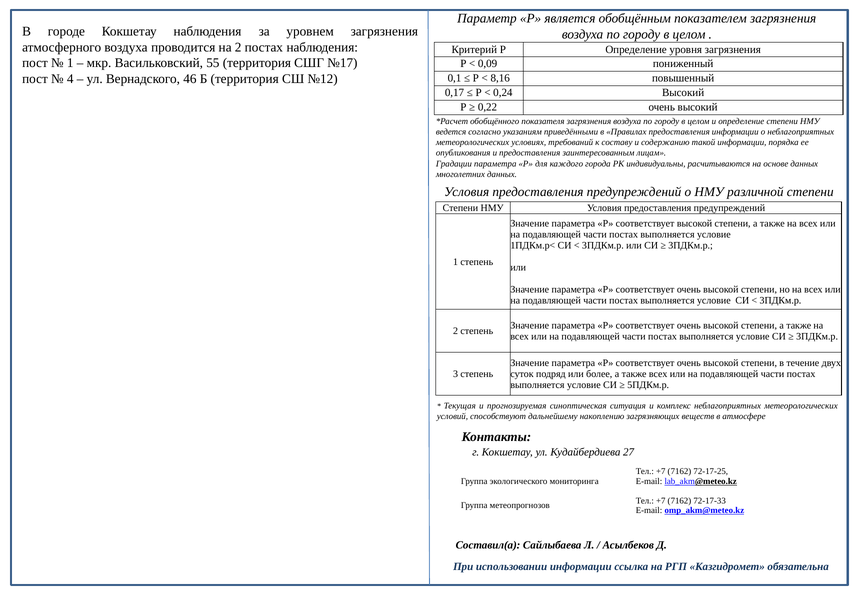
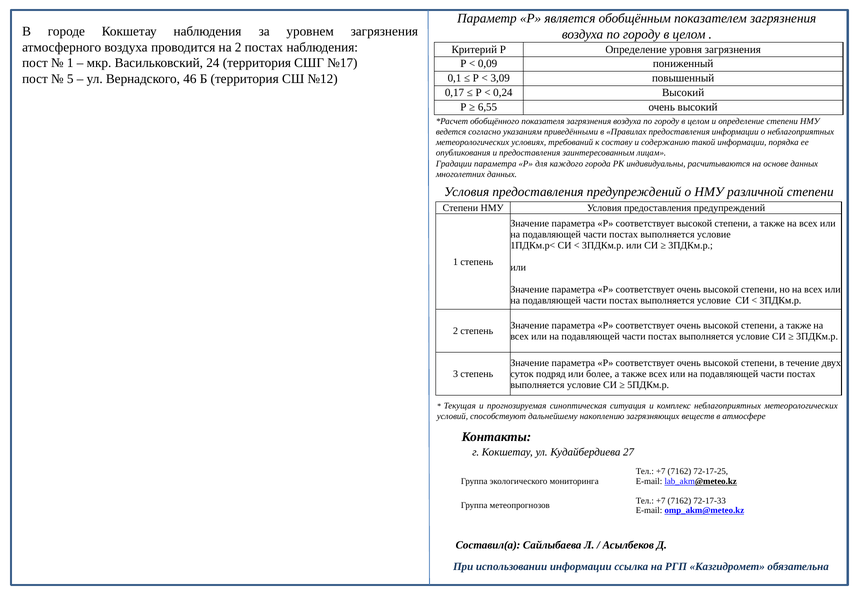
55: 55 -> 24
4: 4 -> 5
8,16: 8,16 -> 3,09
0,22: 0,22 -> 6,55
